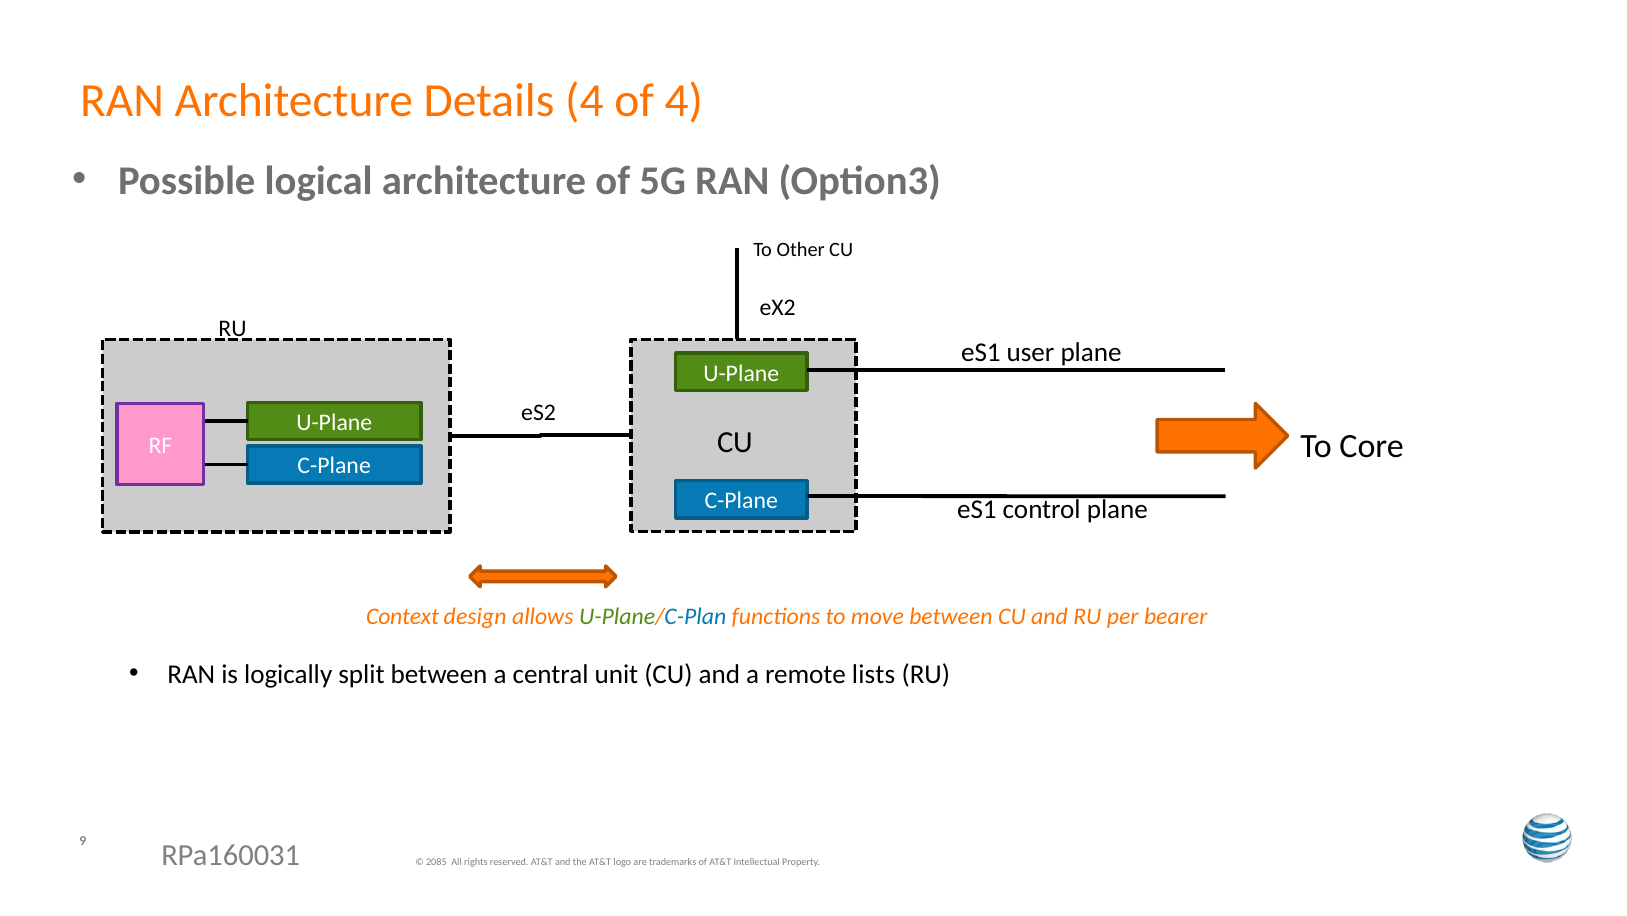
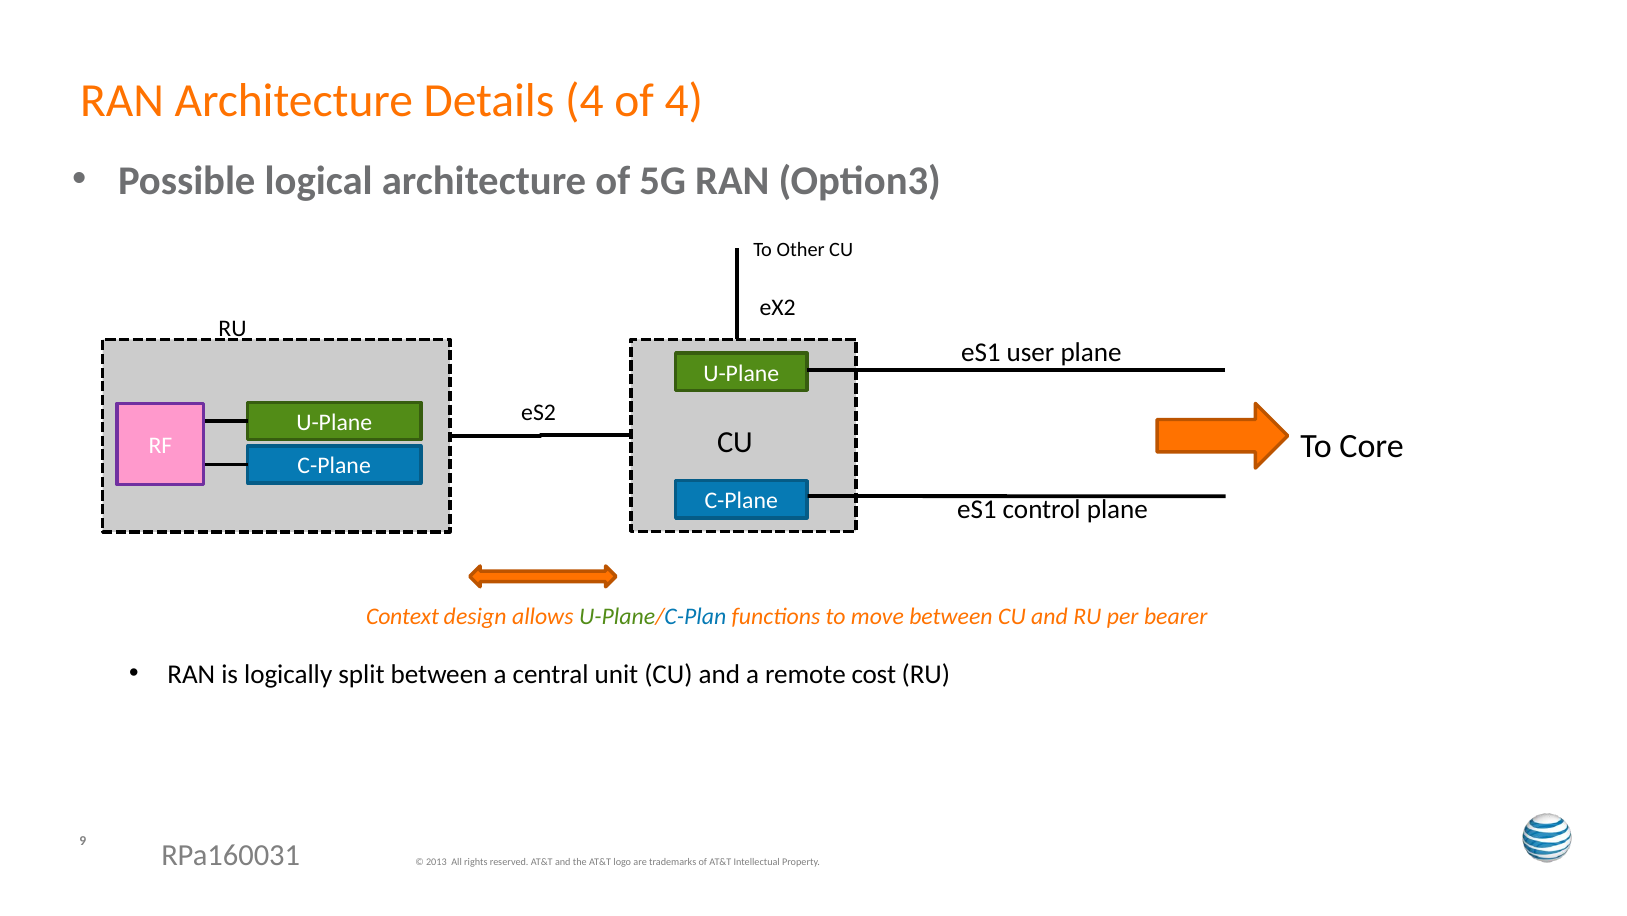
lists: lists -> cost
2085: 2085 -> 2013
